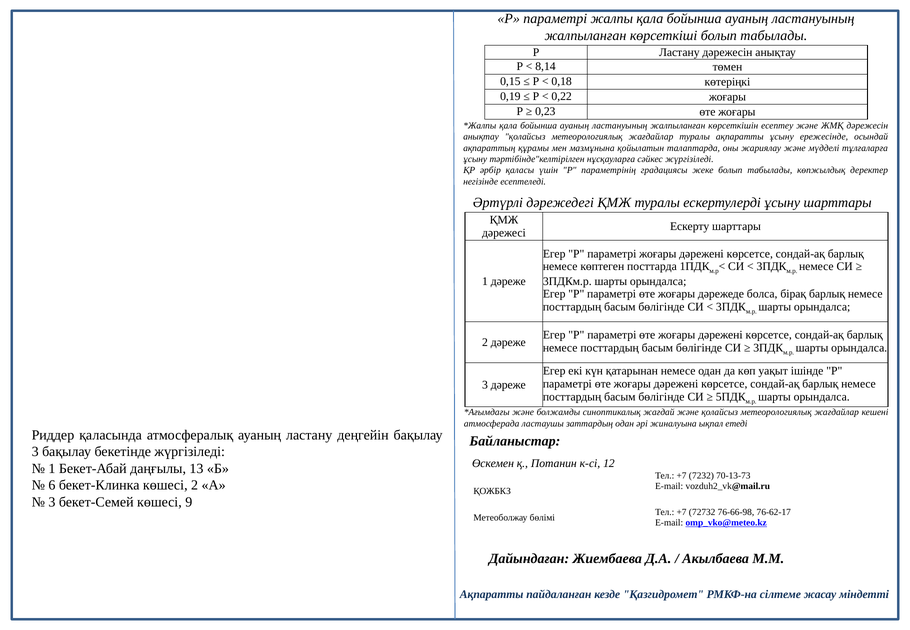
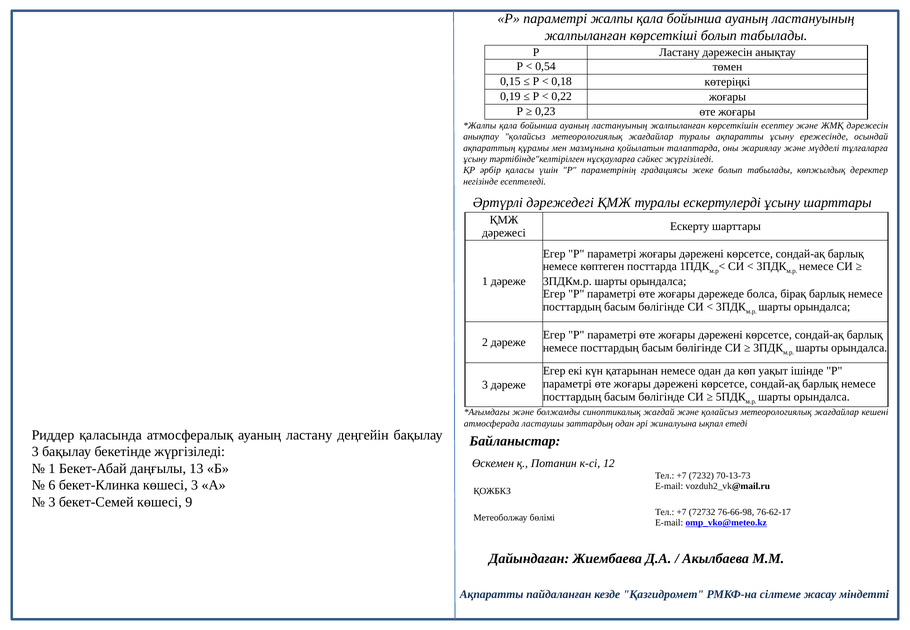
8,14: 8,14 -> 0,54
көшесі 2: 2 -> 3
